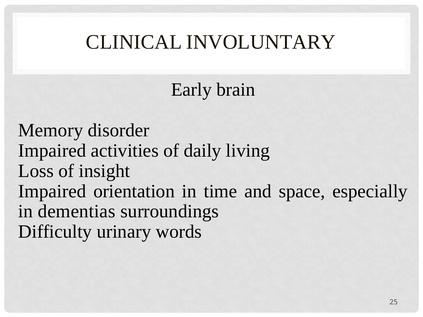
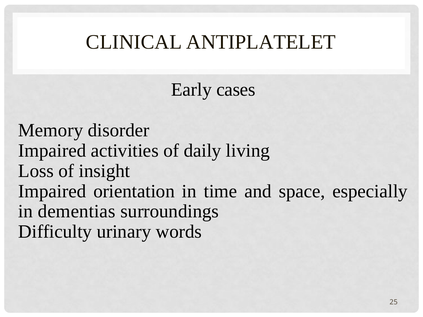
INVOLUNTARY: INVOLUNTARY -> ANTIPLATELET
brain: brain -> cases
